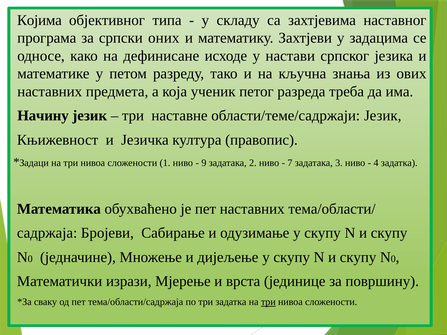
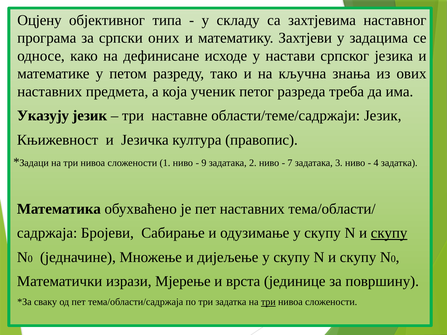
Којима: Којима -> Оцјену
Начину: Начину -> Указују
скупу at (389, 233) underline: none -> present
